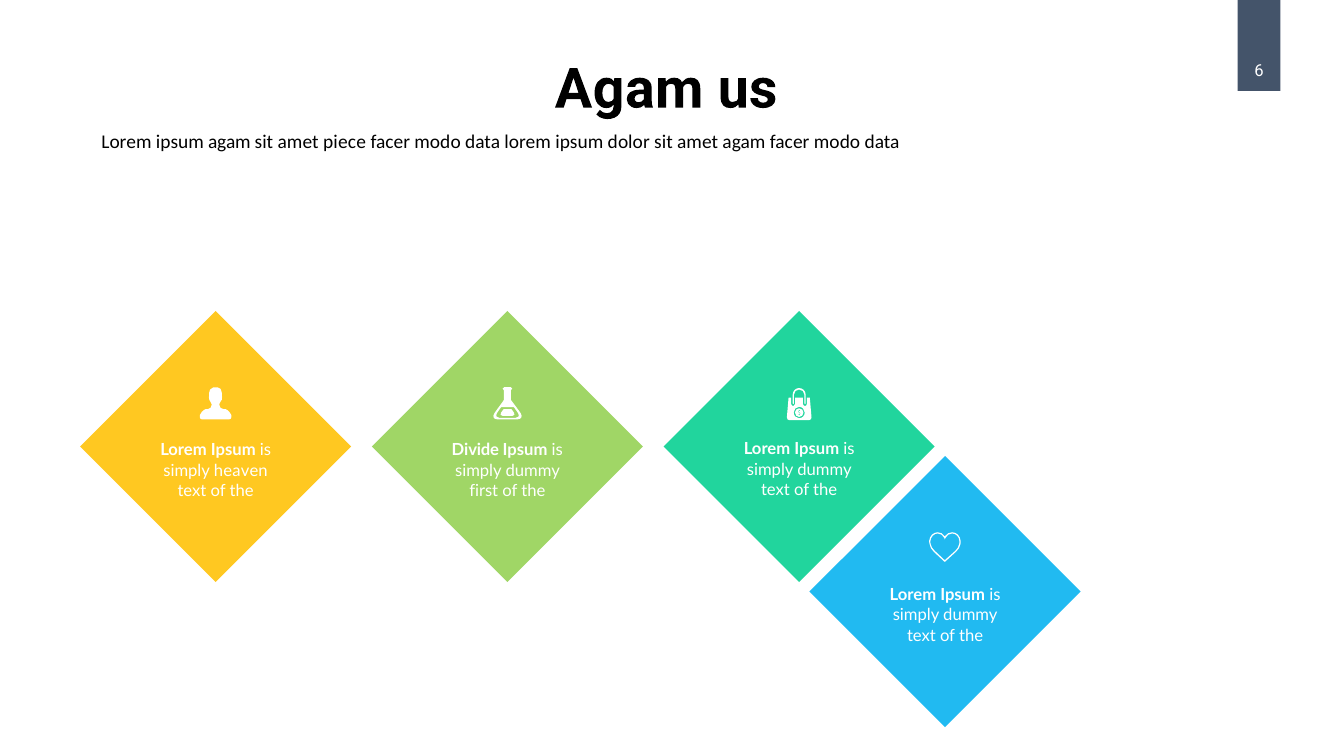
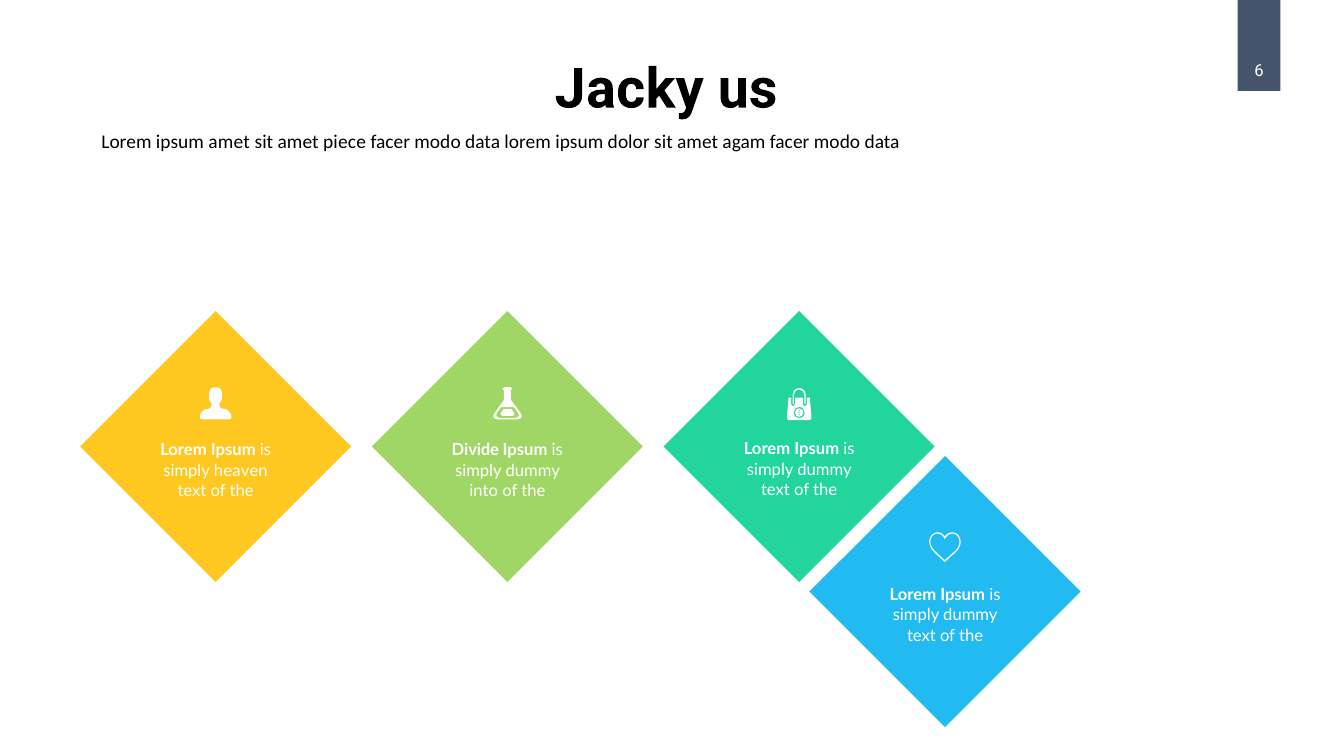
Agam at (629, 89): Agam -> Jacky
ipsum agam: agam -> amet
first: first -> into
